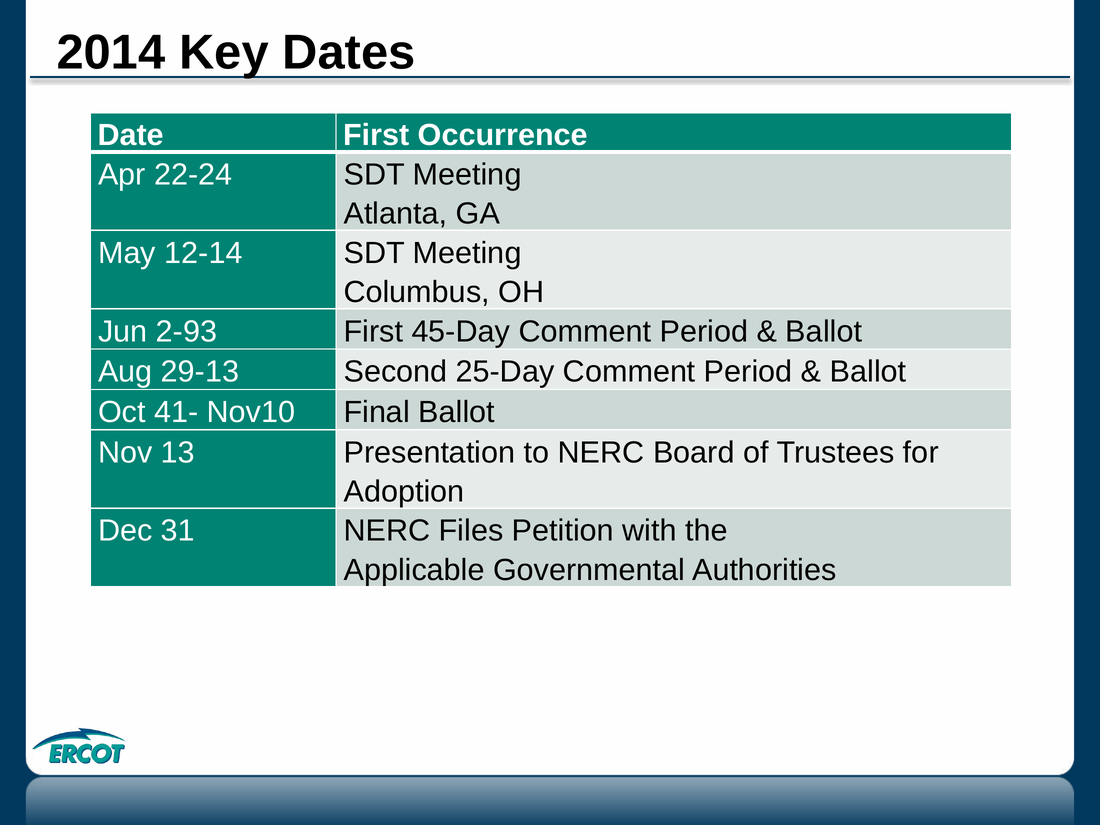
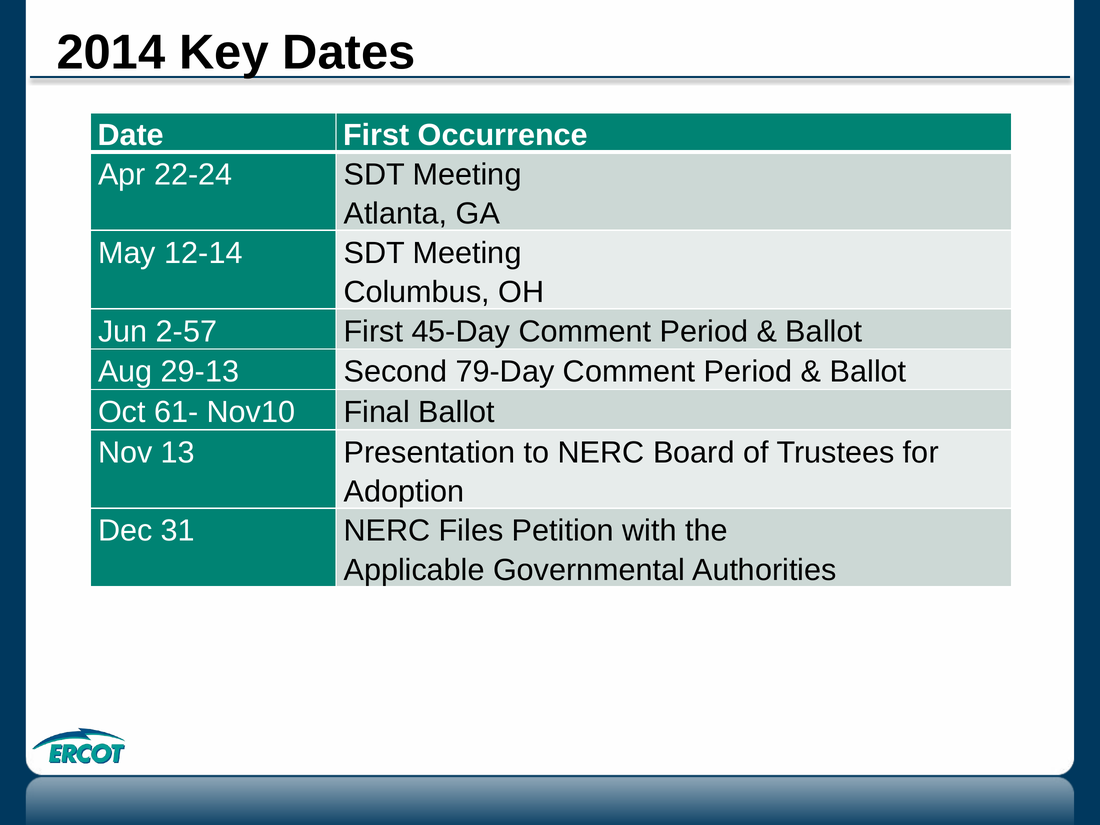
2-93: 2-93 -> 2-57
25-Day: 25-Day -> 79-Day
41-: 41- -> 61-
